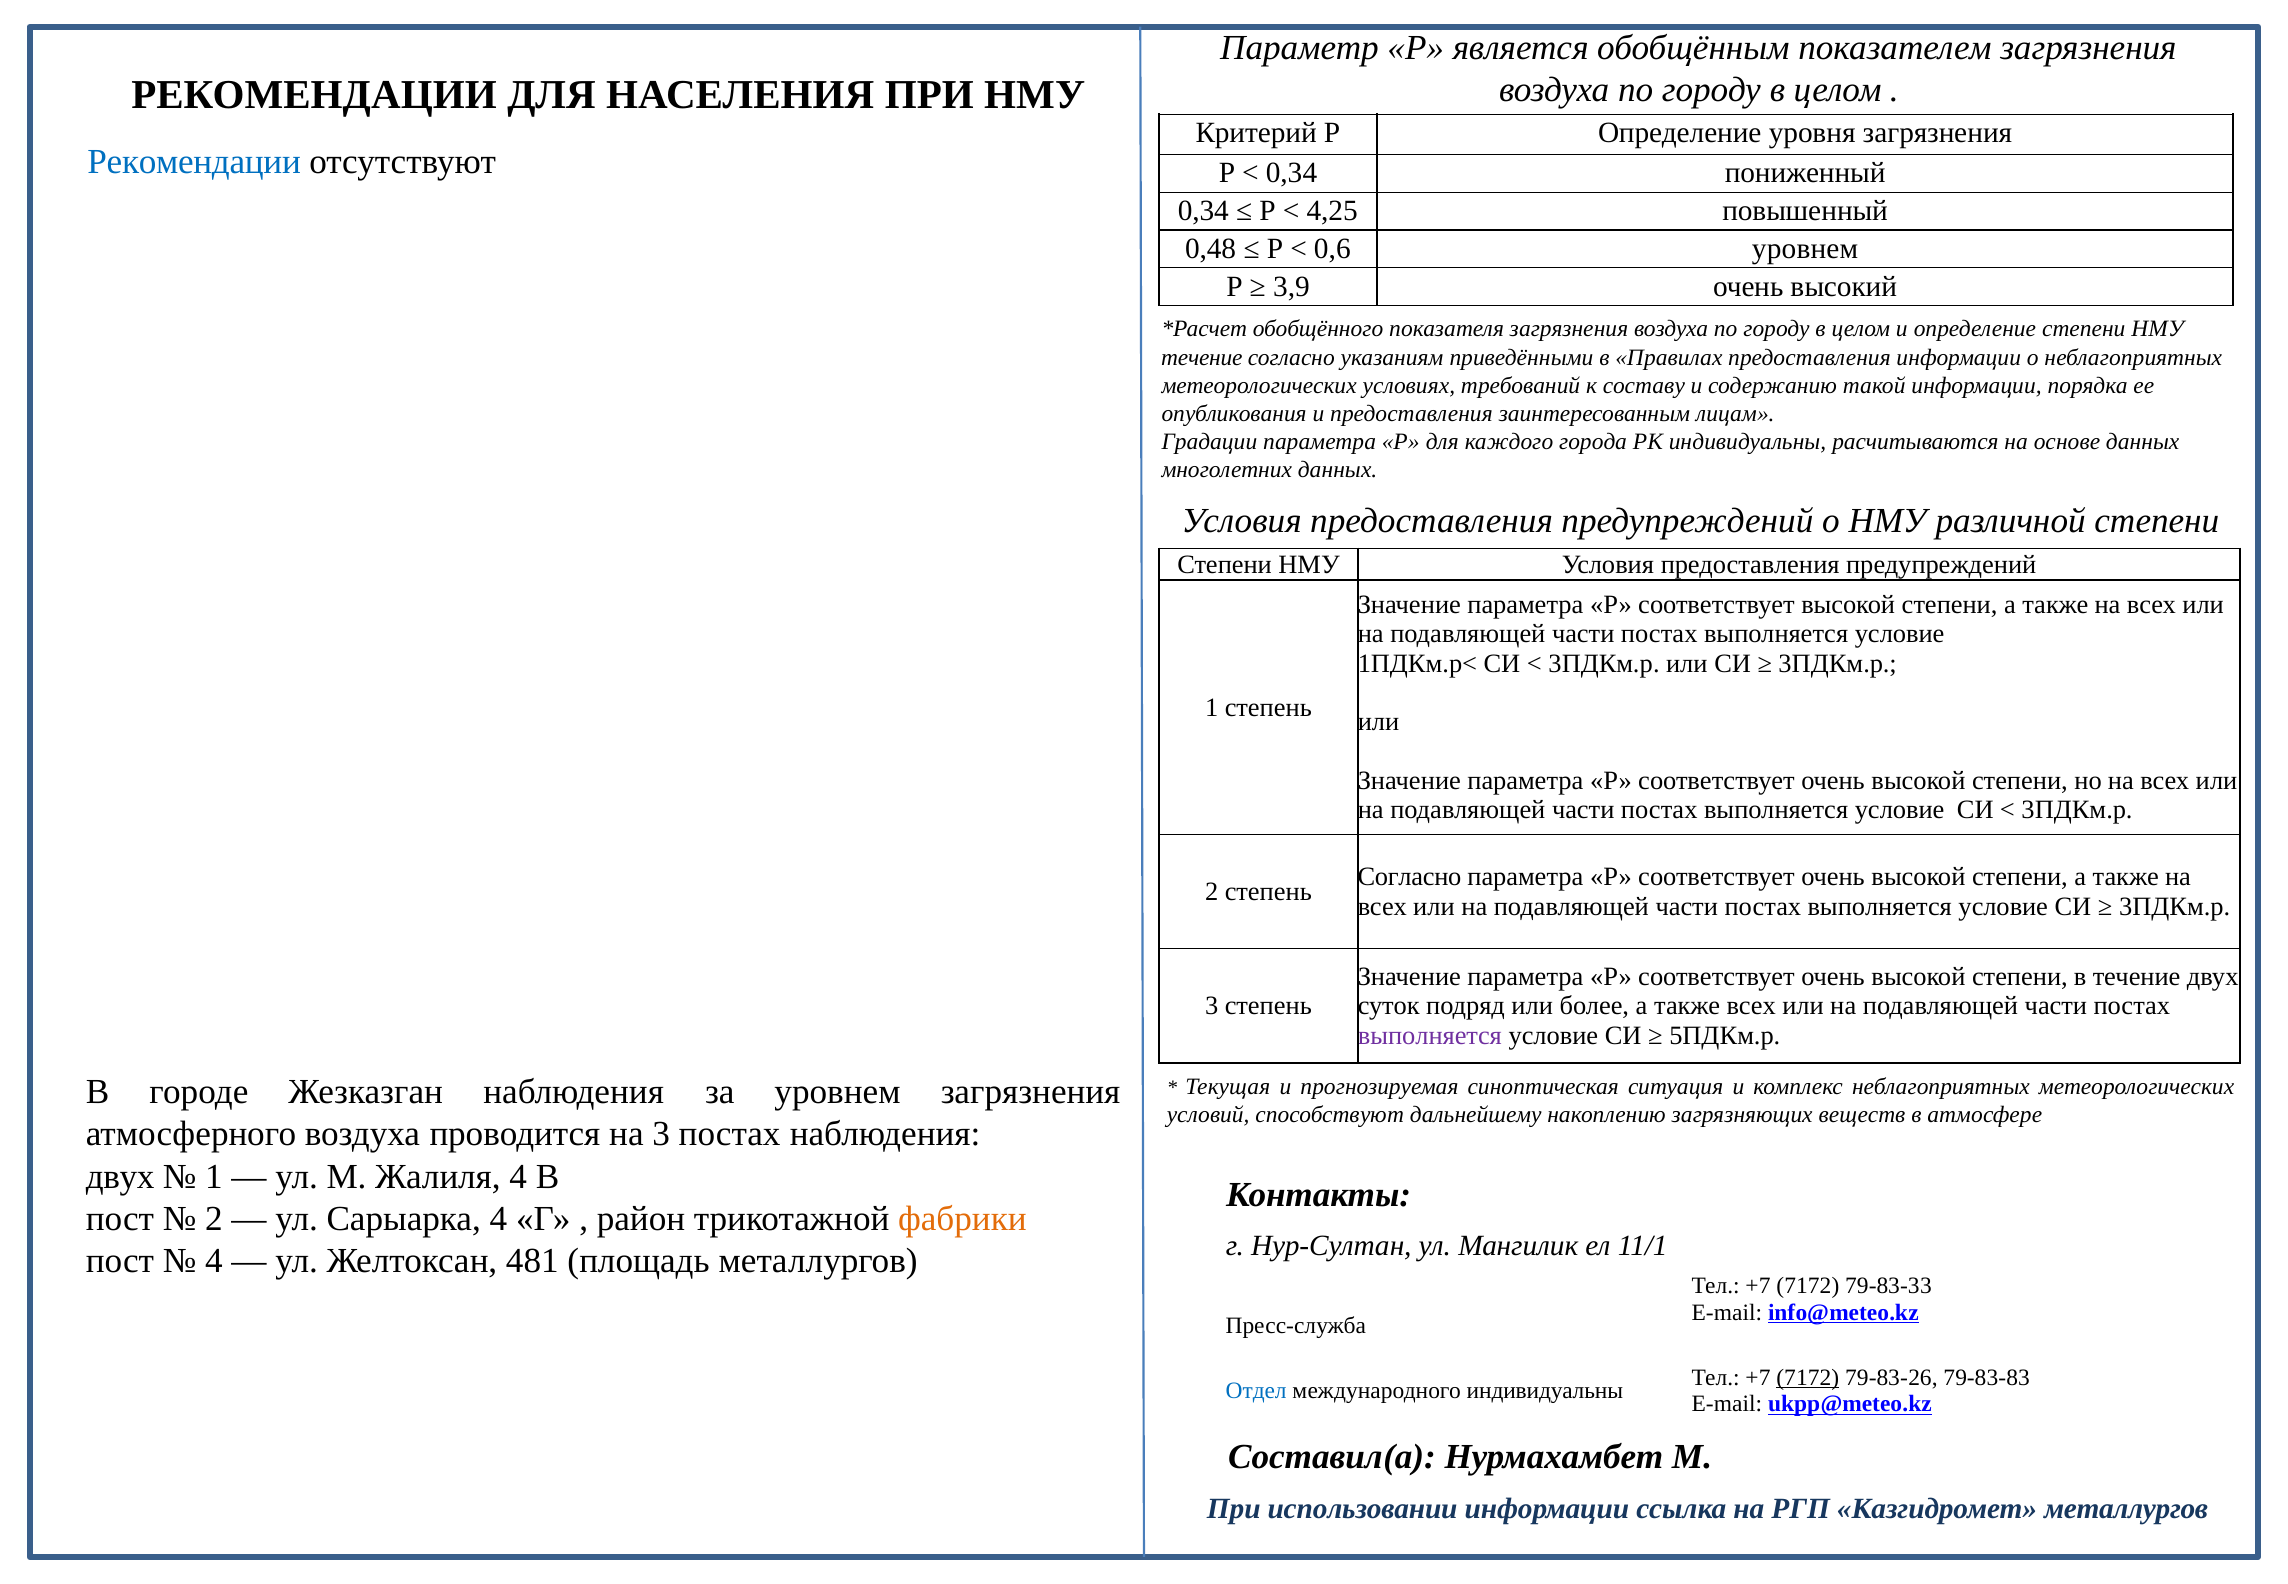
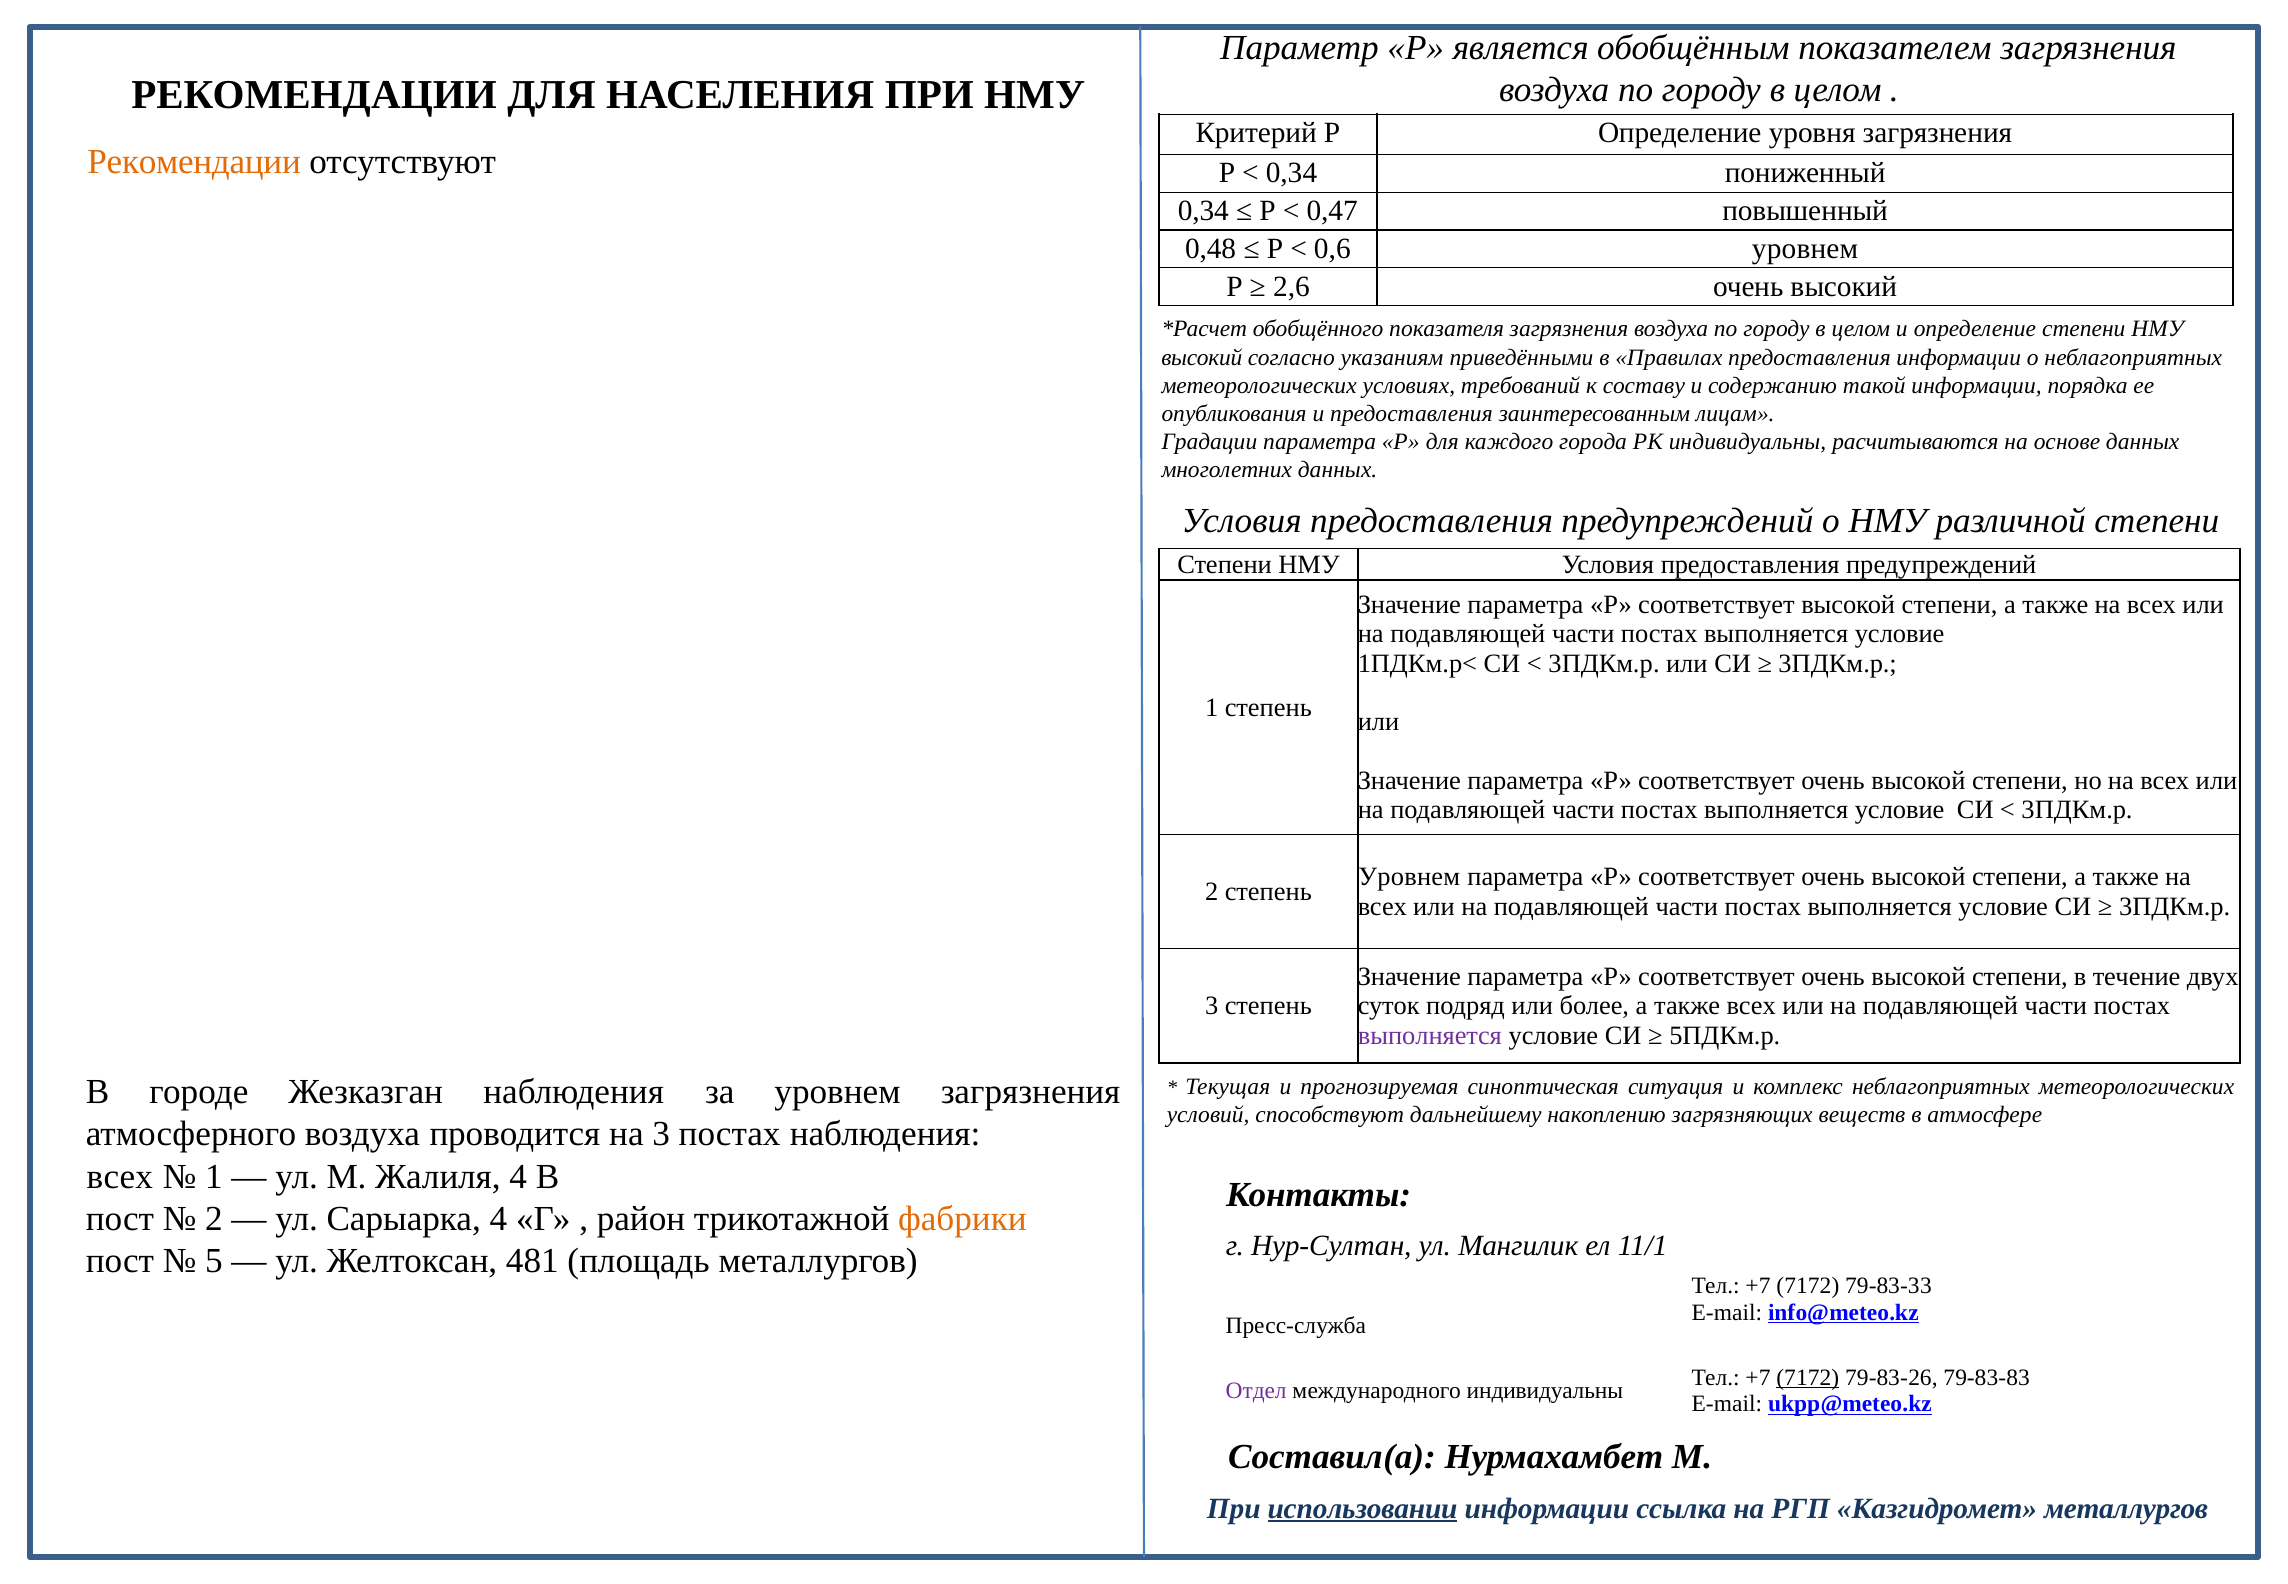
Рекомендации at (194, 162) colour: blue -> orange
4,25: 4,25 -> 0,47
3,9: 3,9 -> 2,6
течение at (1202, 357): течение -> высокий
Согласно at (1409, 877): Согласно -> Уровнем
двух at (120, 1176): двух -> всех
4 at (214, 1261): 4 -> 5
Отдел colour: blue -> purple
использовании underline: none -> present
